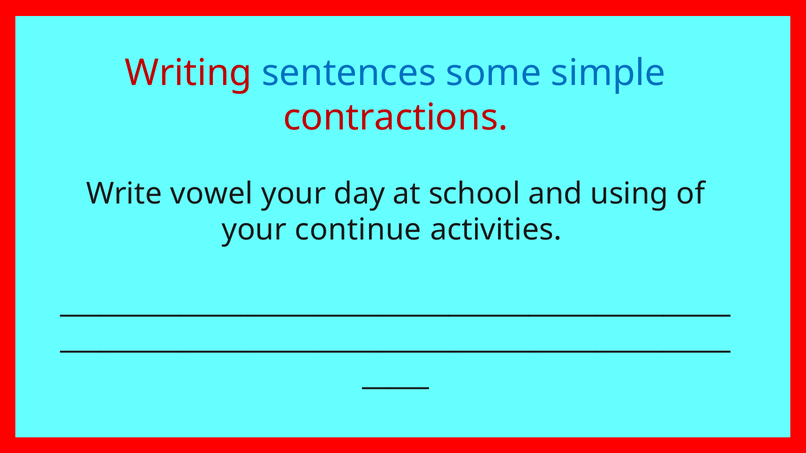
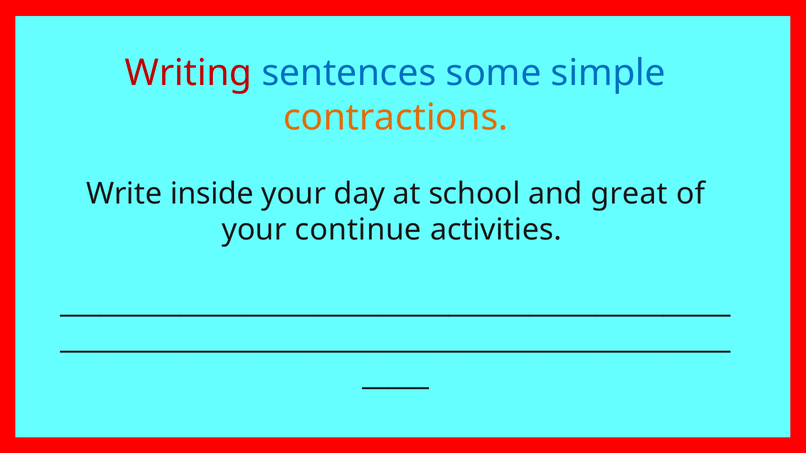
contractions colour: red -> orange
vowel: vowel -> inside
using: using -> great
